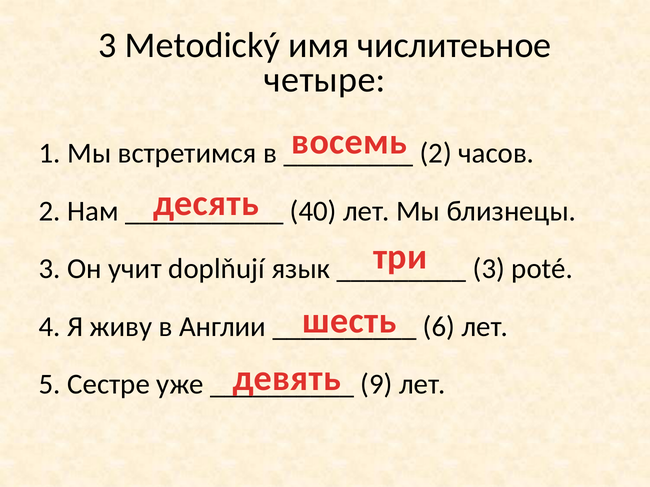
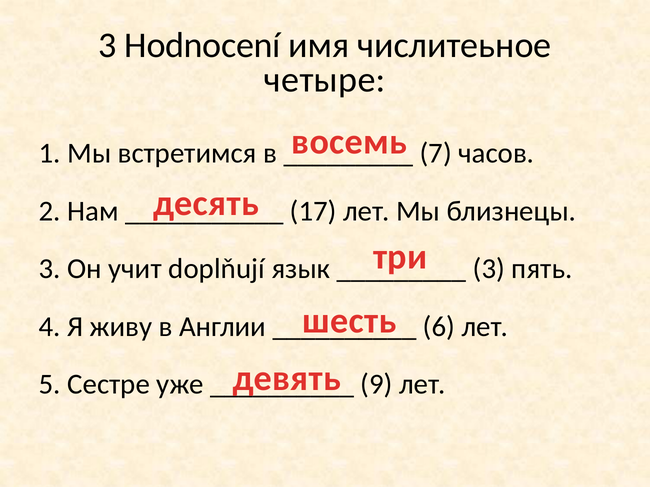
Metodický: Metodický -> Hodnocení
2 at (436, 154): 2 -> 7
40: 40 -> 17
poté: poté -> пять
